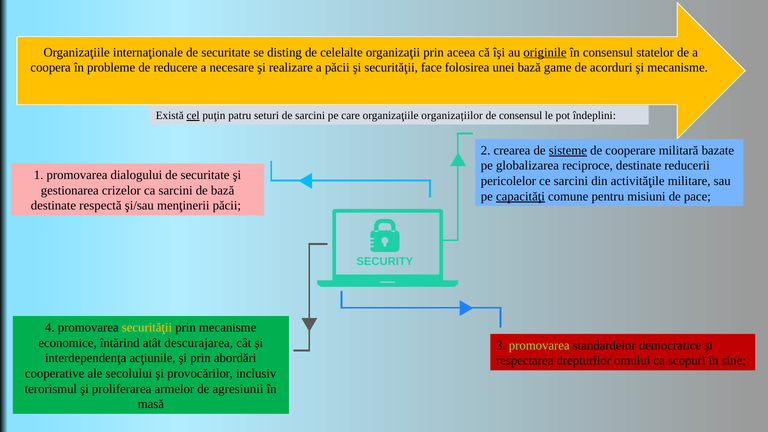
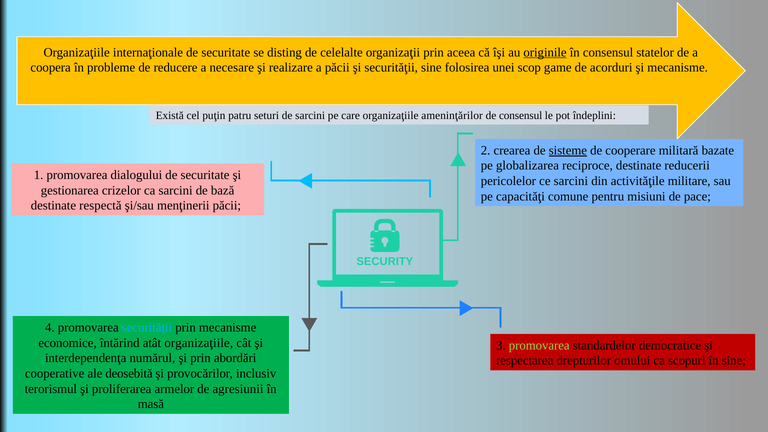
securităţii face: face -> sine
unei bază: bază -> scop
cel underline: present -> none
organizațiilor: organizațiilor -> ameninţărilor
capacităţi underline: present -> none
securităţii at (147, 327) colour: yellow -> light blue
atât descurajarea: descurajarea -> organizaţiile
acţiunile: acţiunile -> numărul
secolului: secolului -> deosebită
